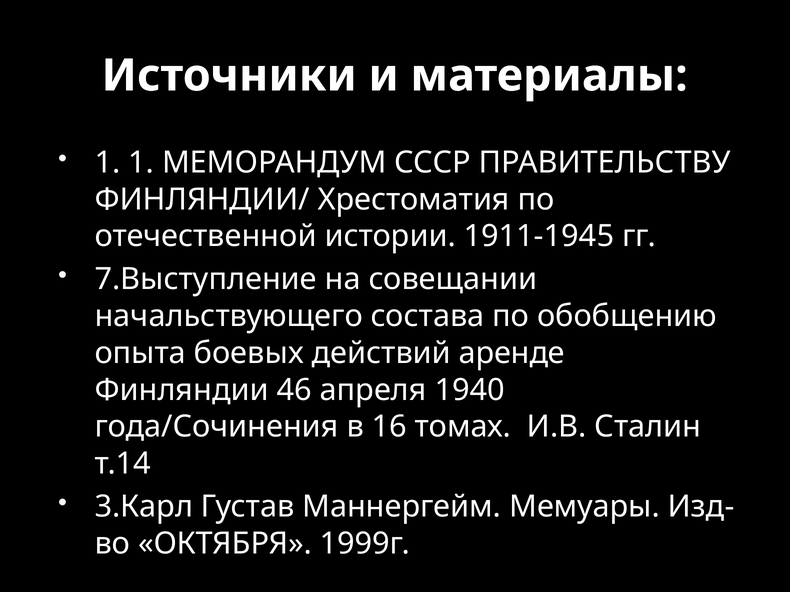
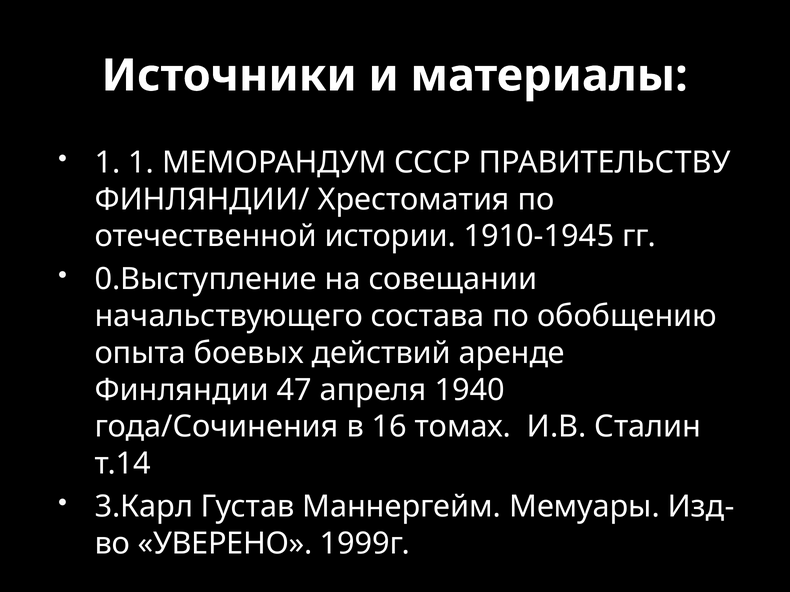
1911-1945: 1911-1945 -> 1910-1945
7.Выступление: 7.Выступление -> 0.Выступление
46: 46 -> 47
ОКТЯБРЯ: ОКТЯБРЯ -> УВЕРЕНО
